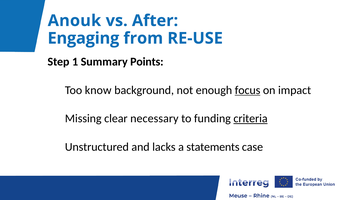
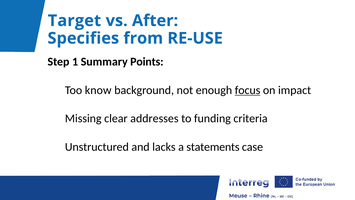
Anouk: Anouk -> Target
Engaging: Engaging -> Specifies
necessary: necessary -> addresses
criteria underline: present -> none
